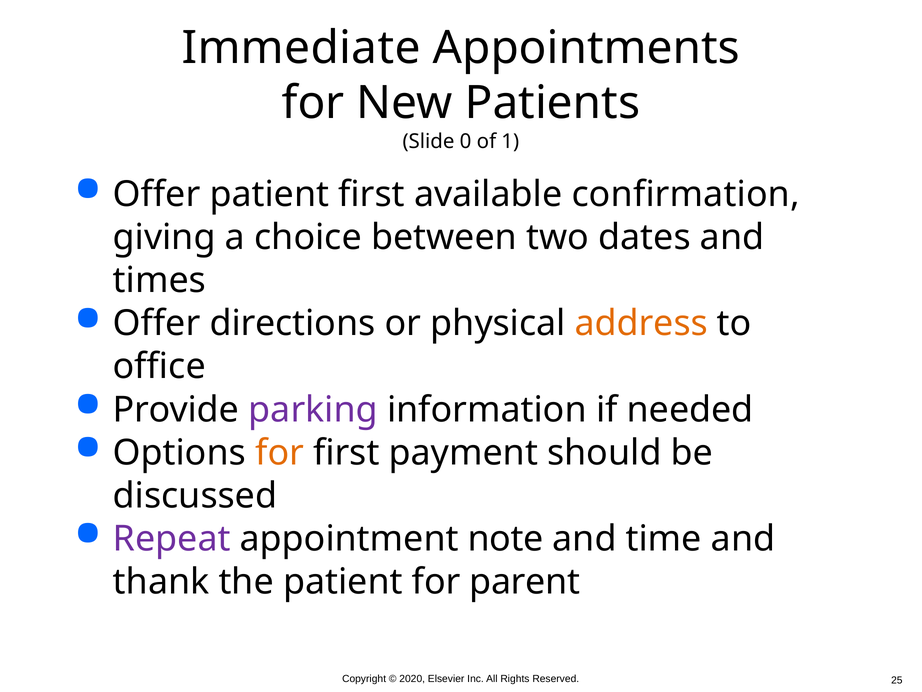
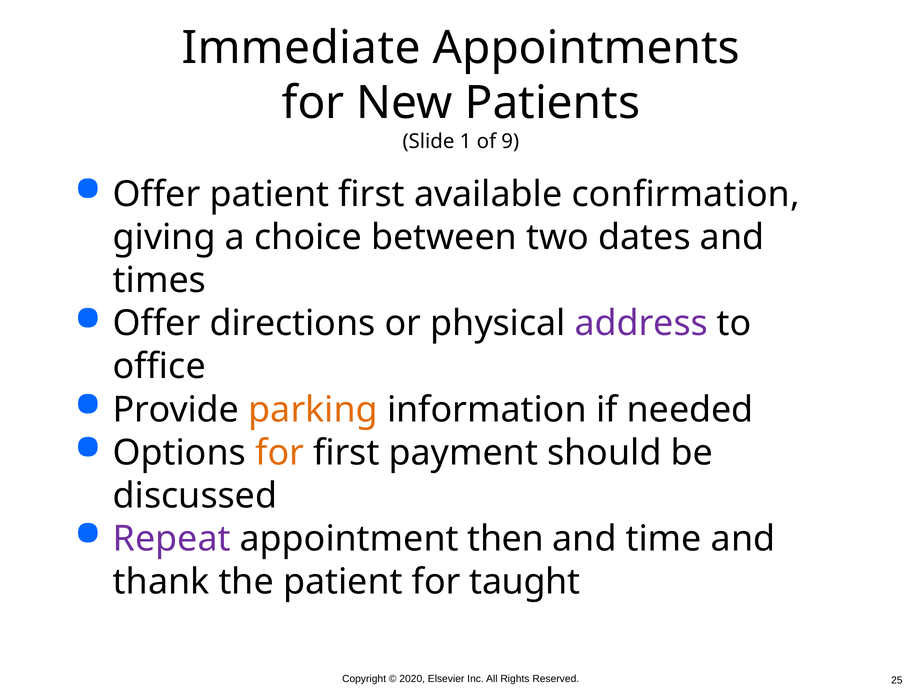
0: 0 -> 1
1: 1 -> 9
address colour: orange -> purple
parking colour: purple -> orange
note: note -> then
parent: parent -> taught
